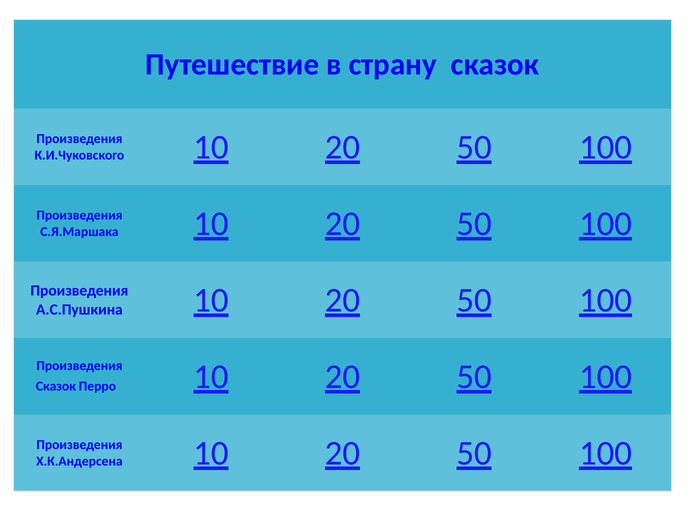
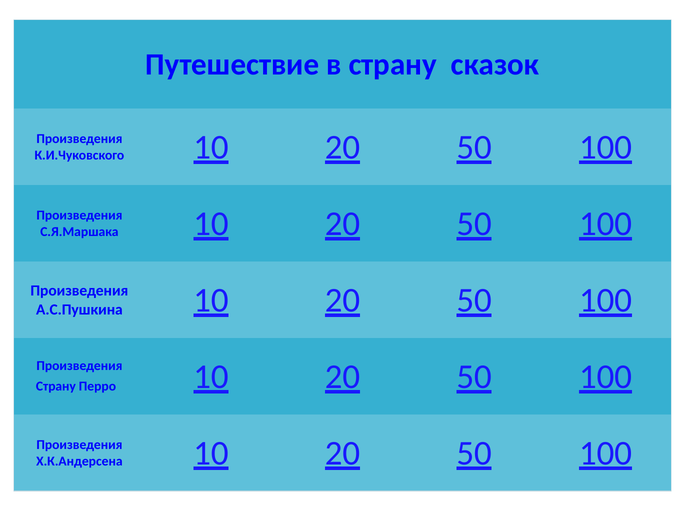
Сказок at (56, 386): Сказок -> Страну
